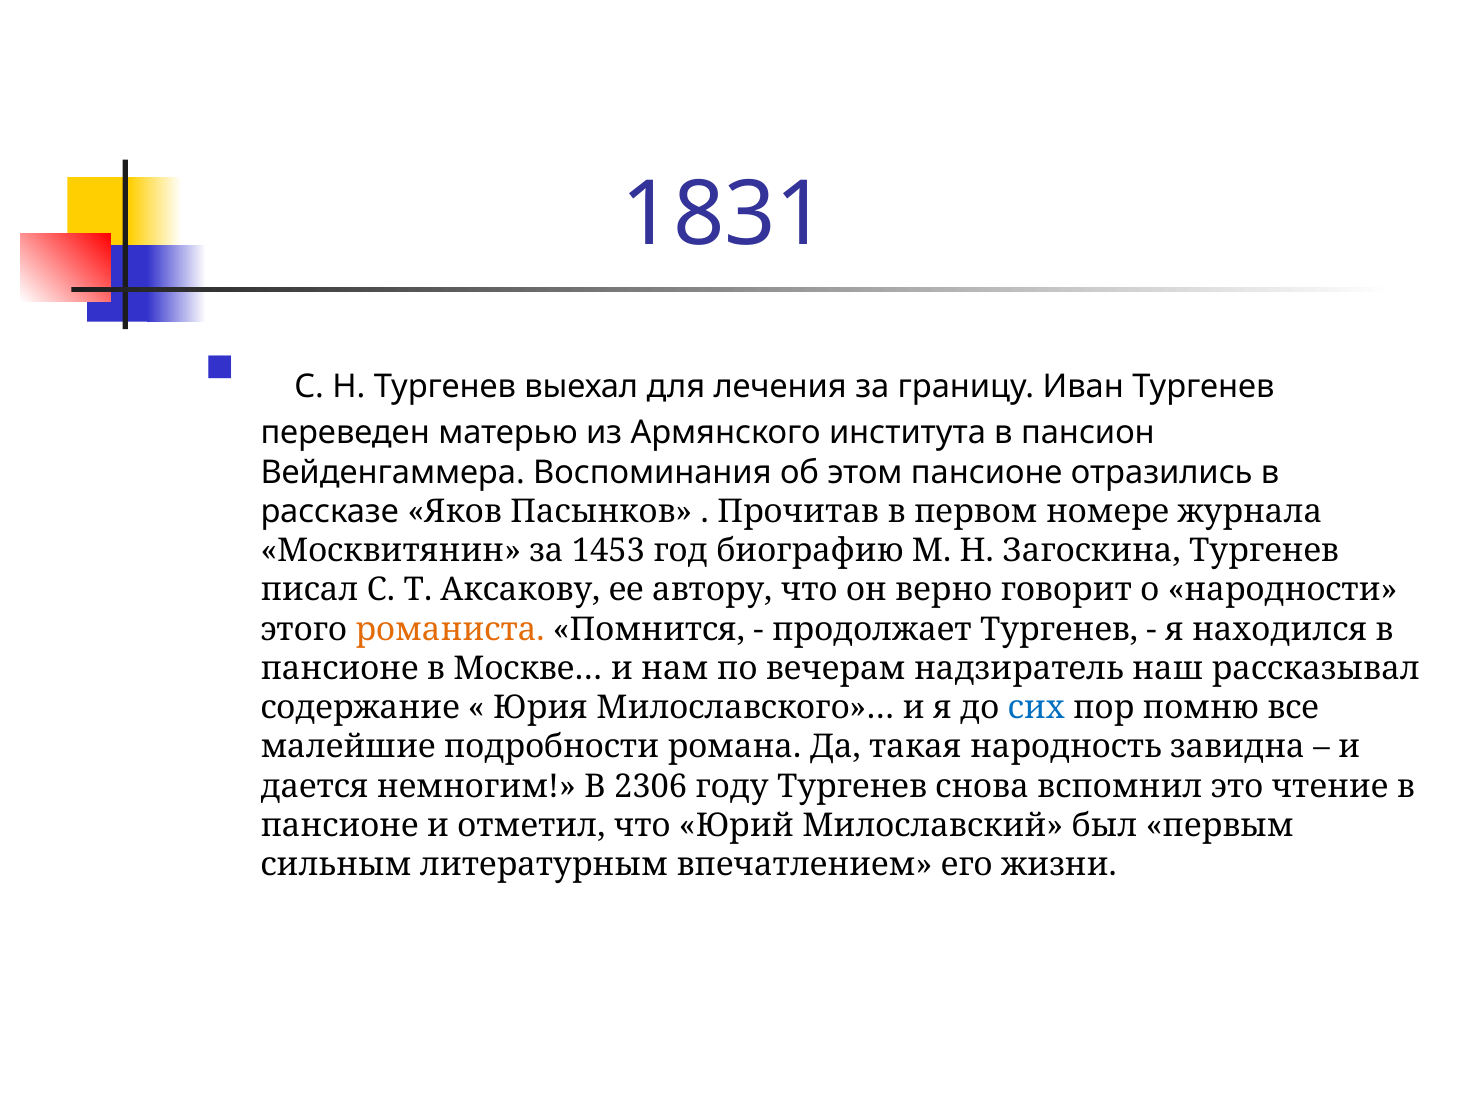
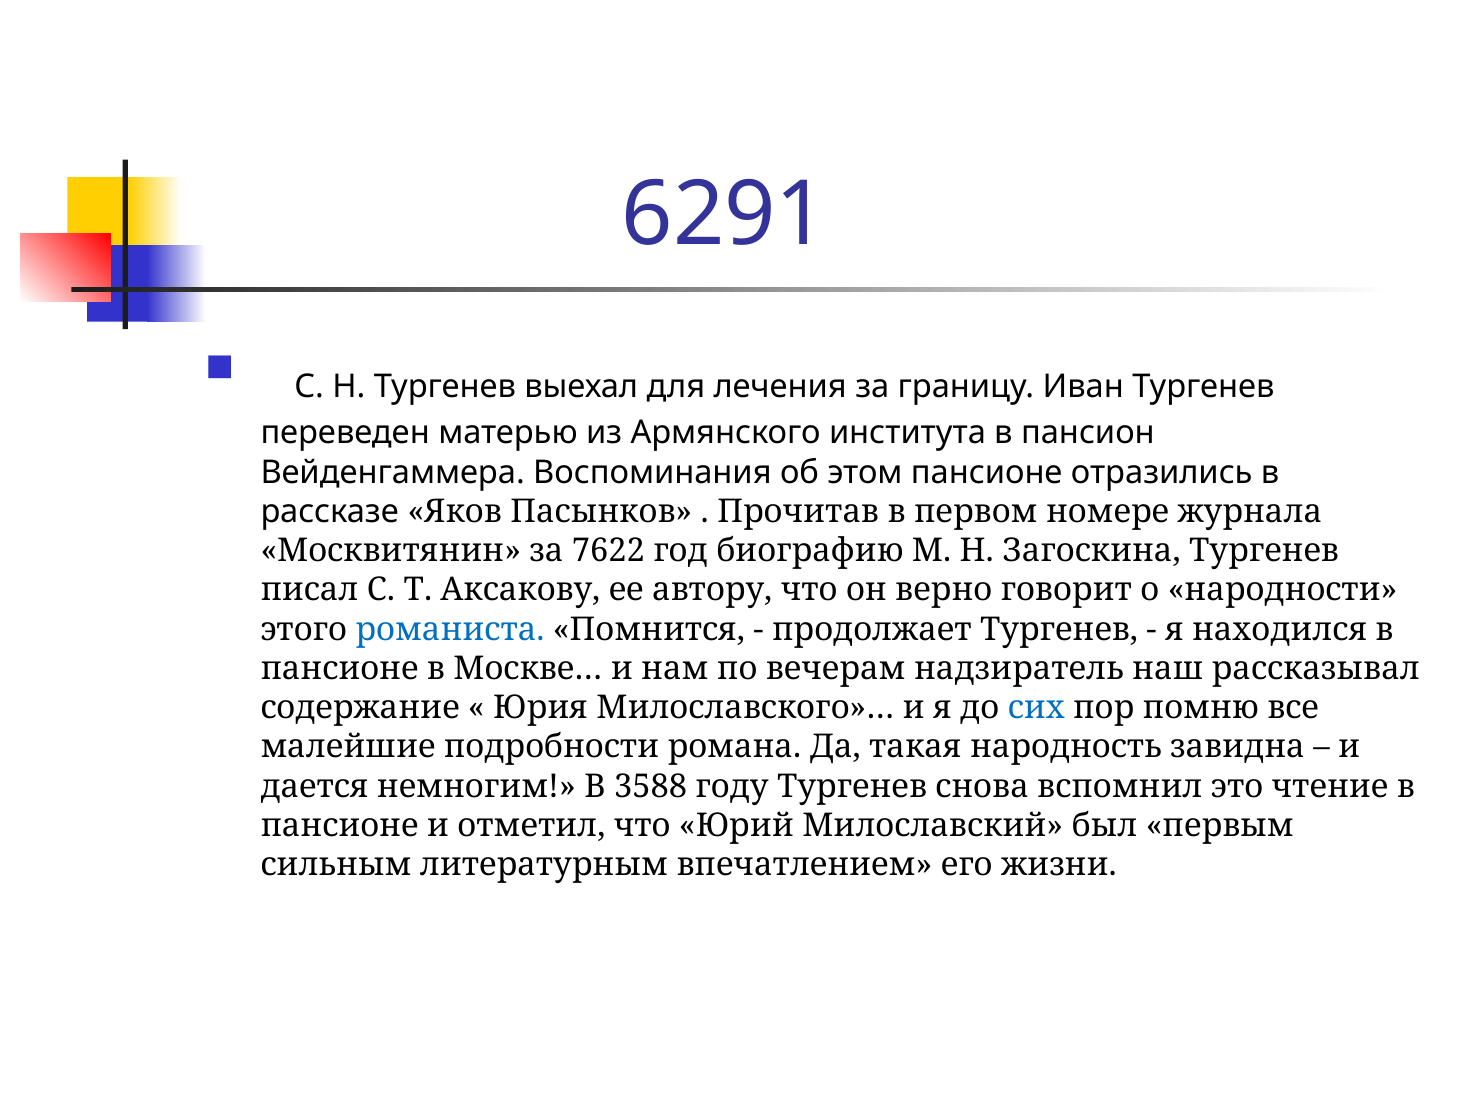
1831: 1831 -> 6291
1453: 1453 -> 7622
романиста colour: orange -> blue
2306: 2306 -> 3588
